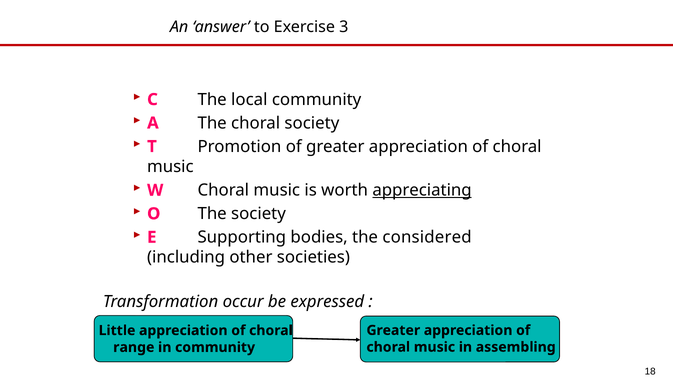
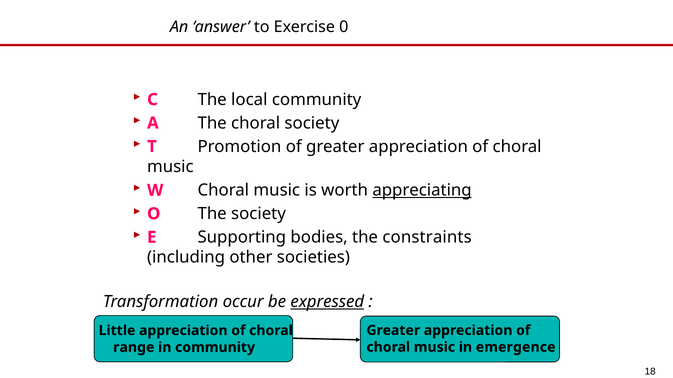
3: 3 -> 0
considered: considered -> constraints
expressed underline: none -> present
assembling: assembling -> emergence
